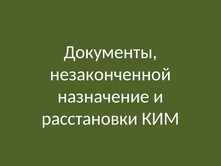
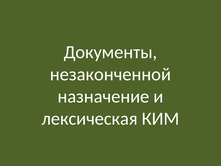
расстановки: расстановки -> лексическая
